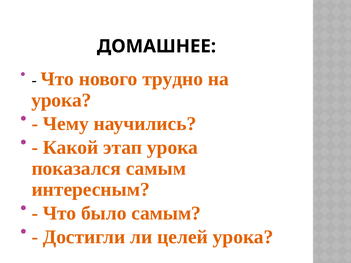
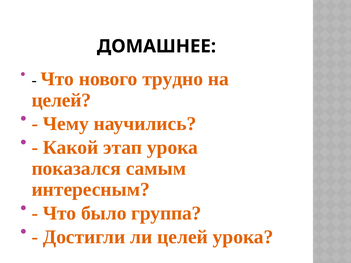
урока at (61, 100): урока -> целей
было самым: самым -> группа
